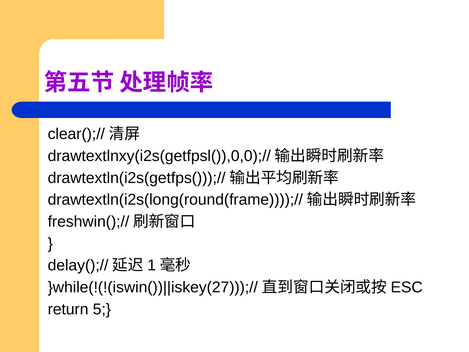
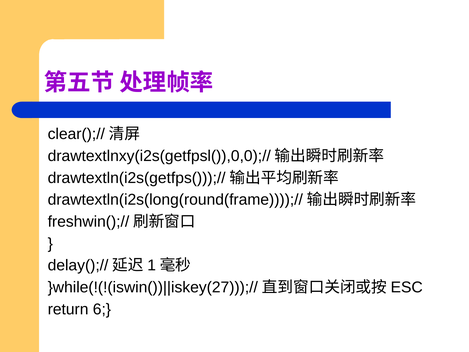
5: 5 -> 6
